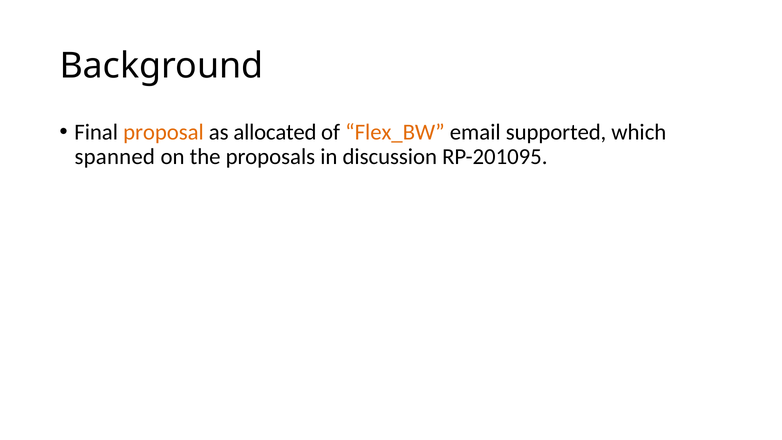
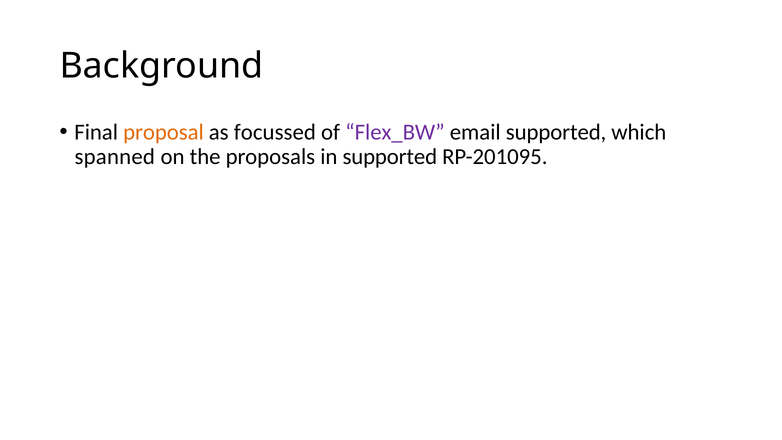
allocated: allocated -> focussed
Flex_BW colour: orange -> purple
in discussion: discussion -> supported
